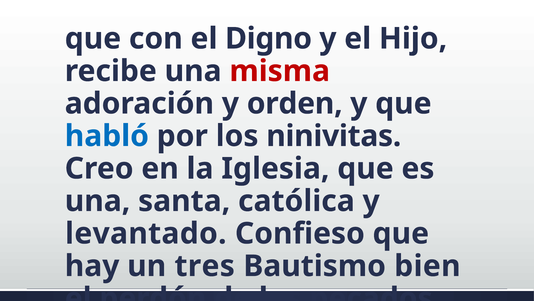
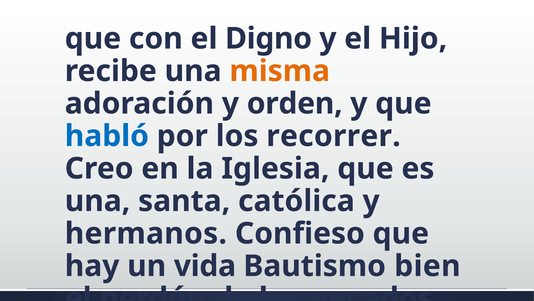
misma colour: red -> orange
ninivitas: ninivitas -> recorrer
levantado: levantado -> hermanos
tres: tres -> vida
